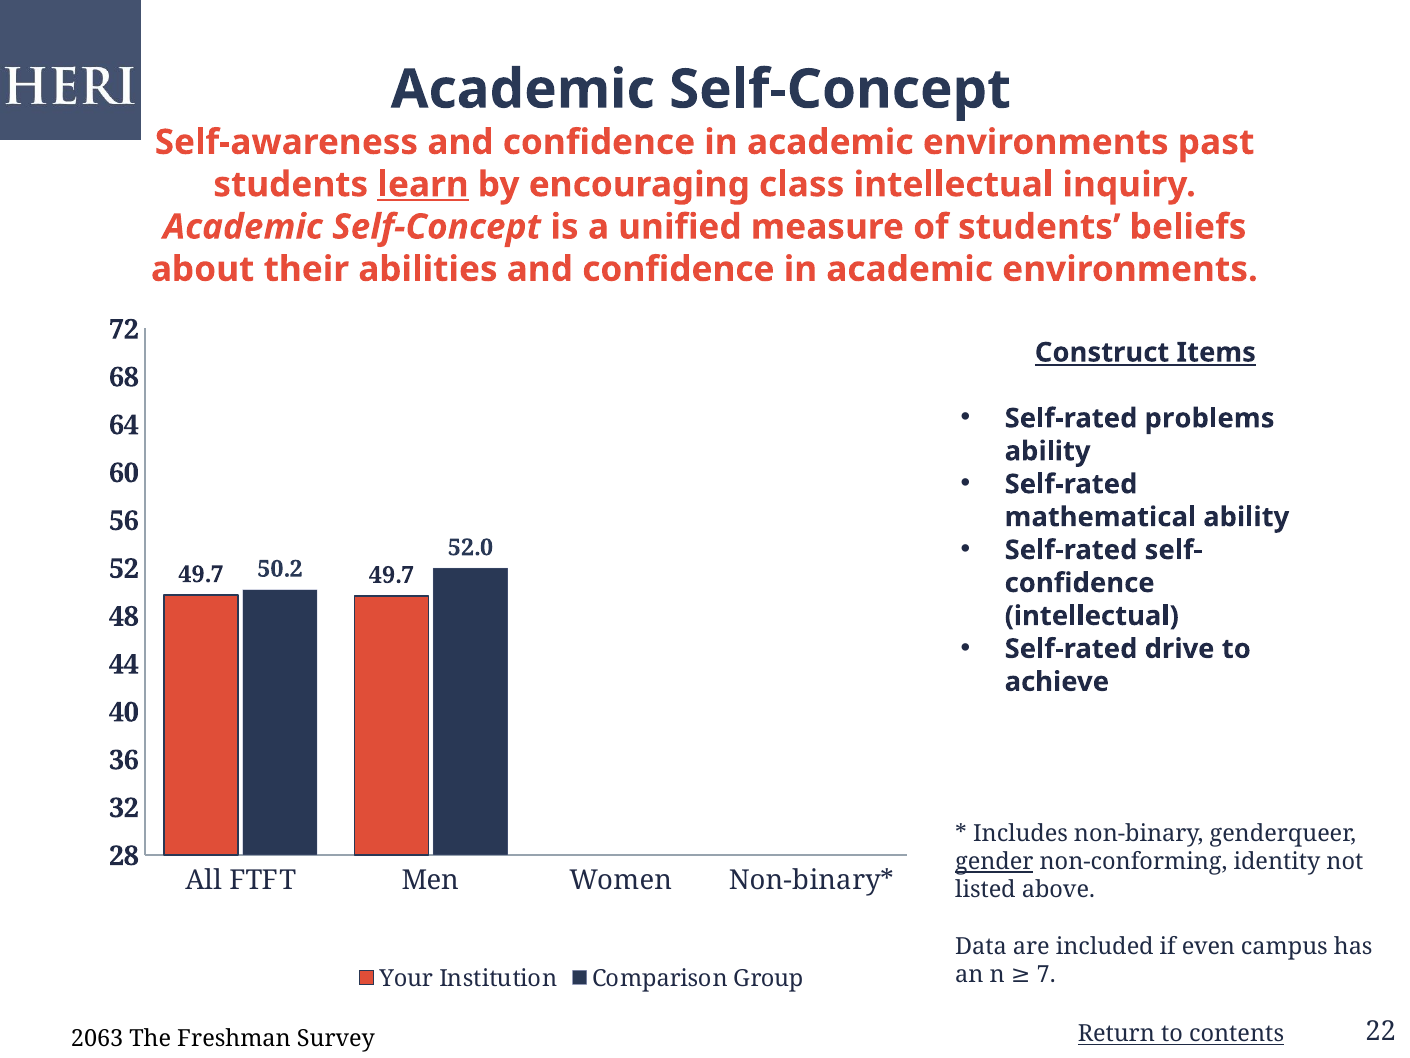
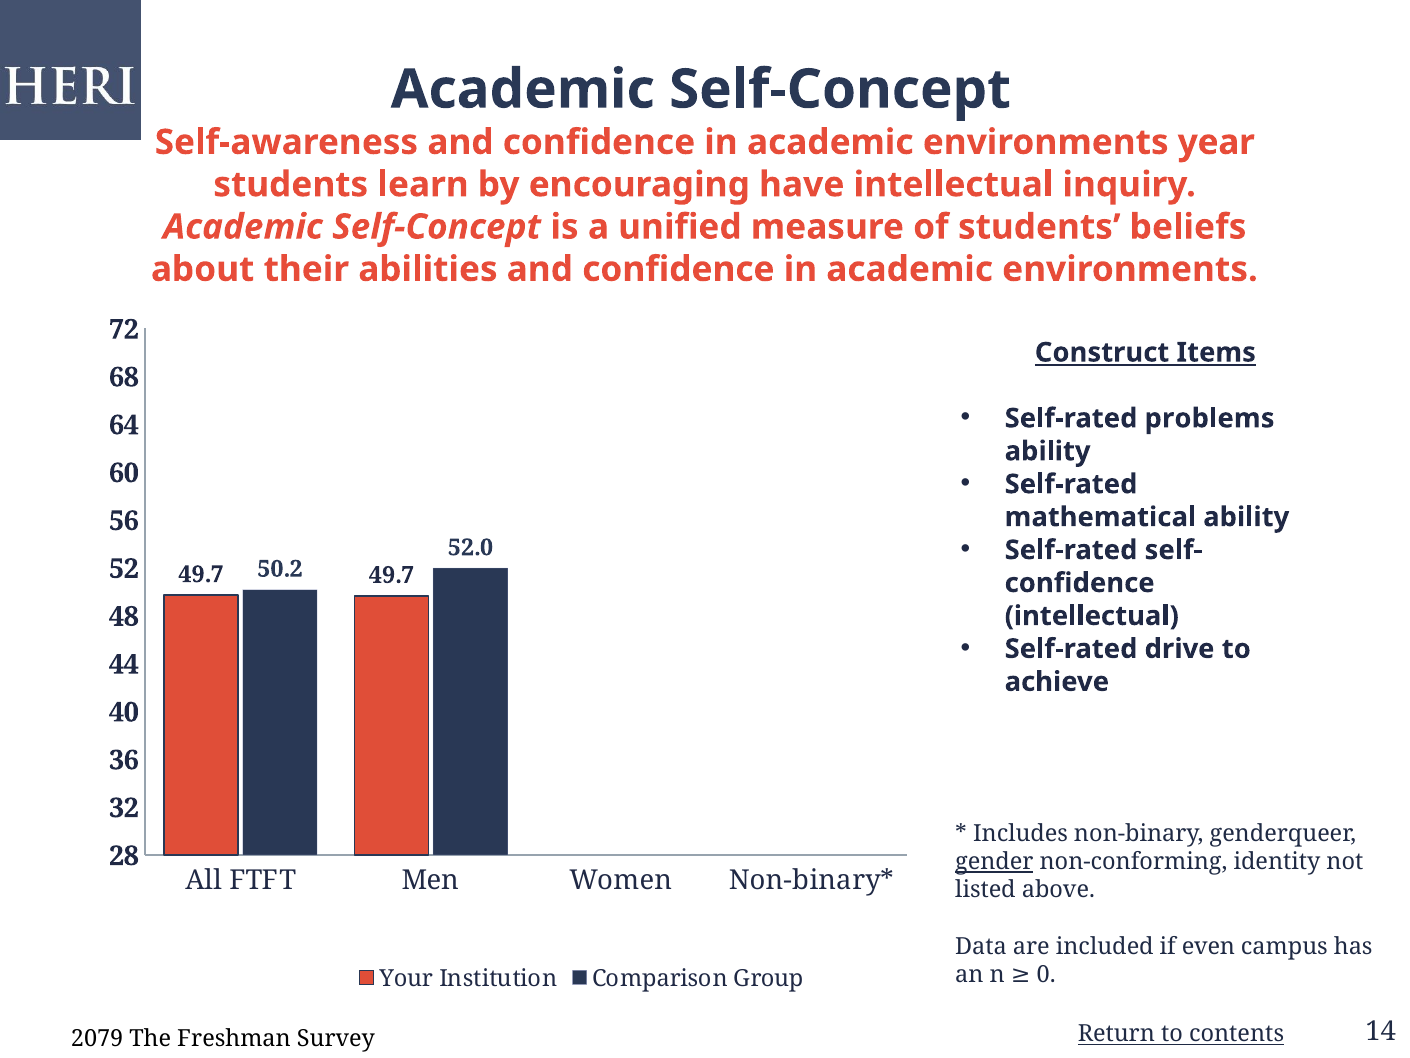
past: past -> year
learn underline: present -> none
class: class -> have
7: 7 -> 0
2063: 2063 -> 2079
22: 22 -> 14
